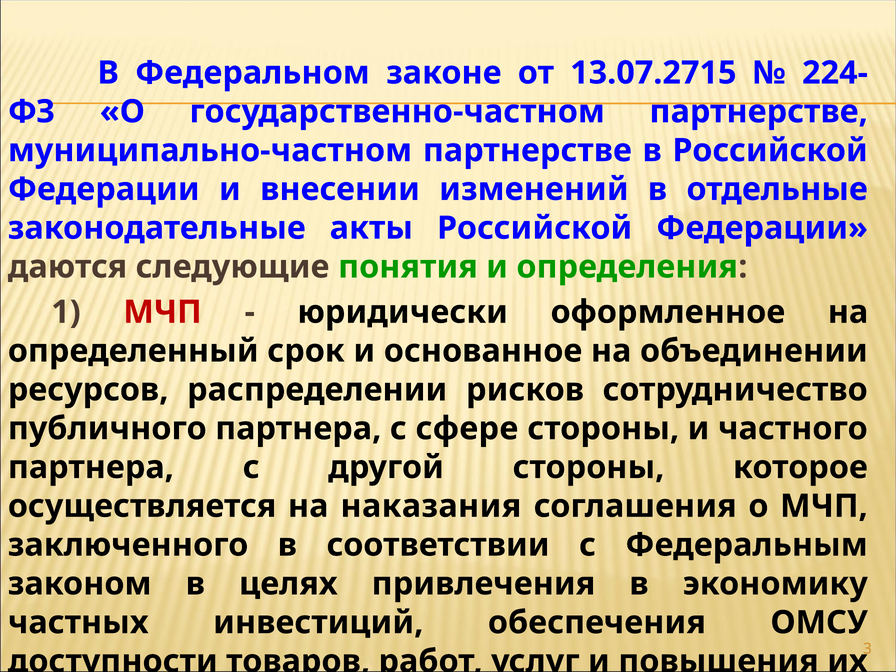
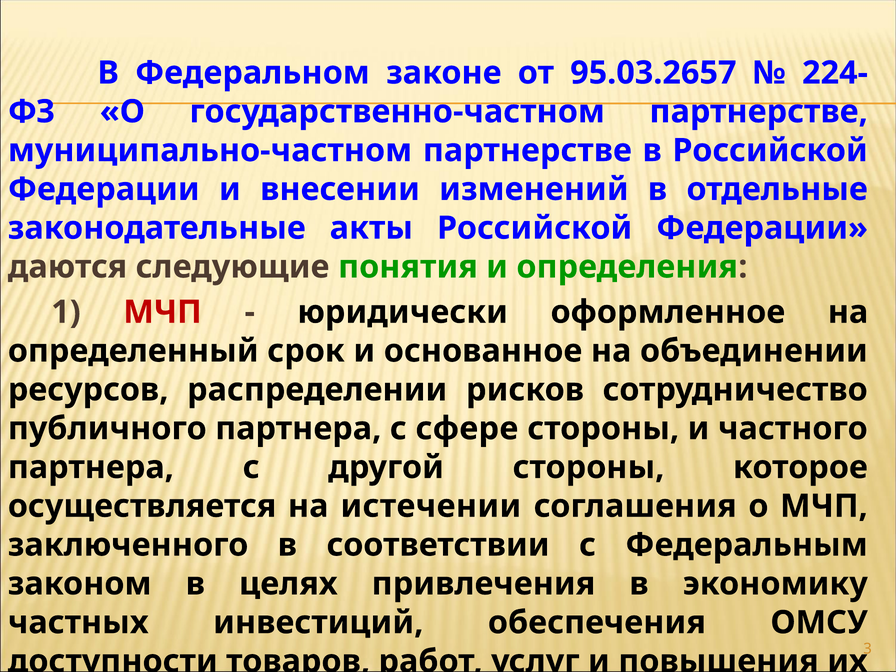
13.07.2715: 13.07.2715 -> 95.03.2657
наказания: наказания -> истечении
